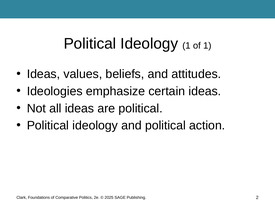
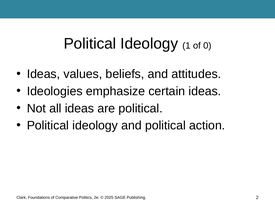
of 1: 1 -> 0
